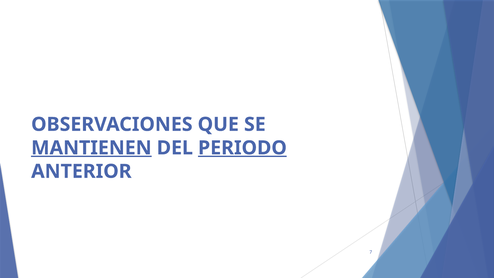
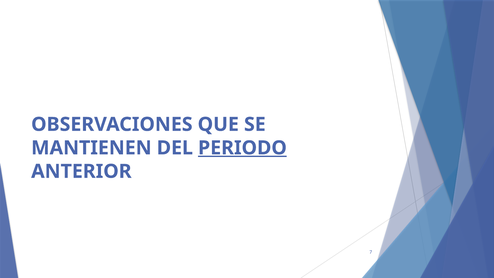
MANTIENEN underline: present -> none
